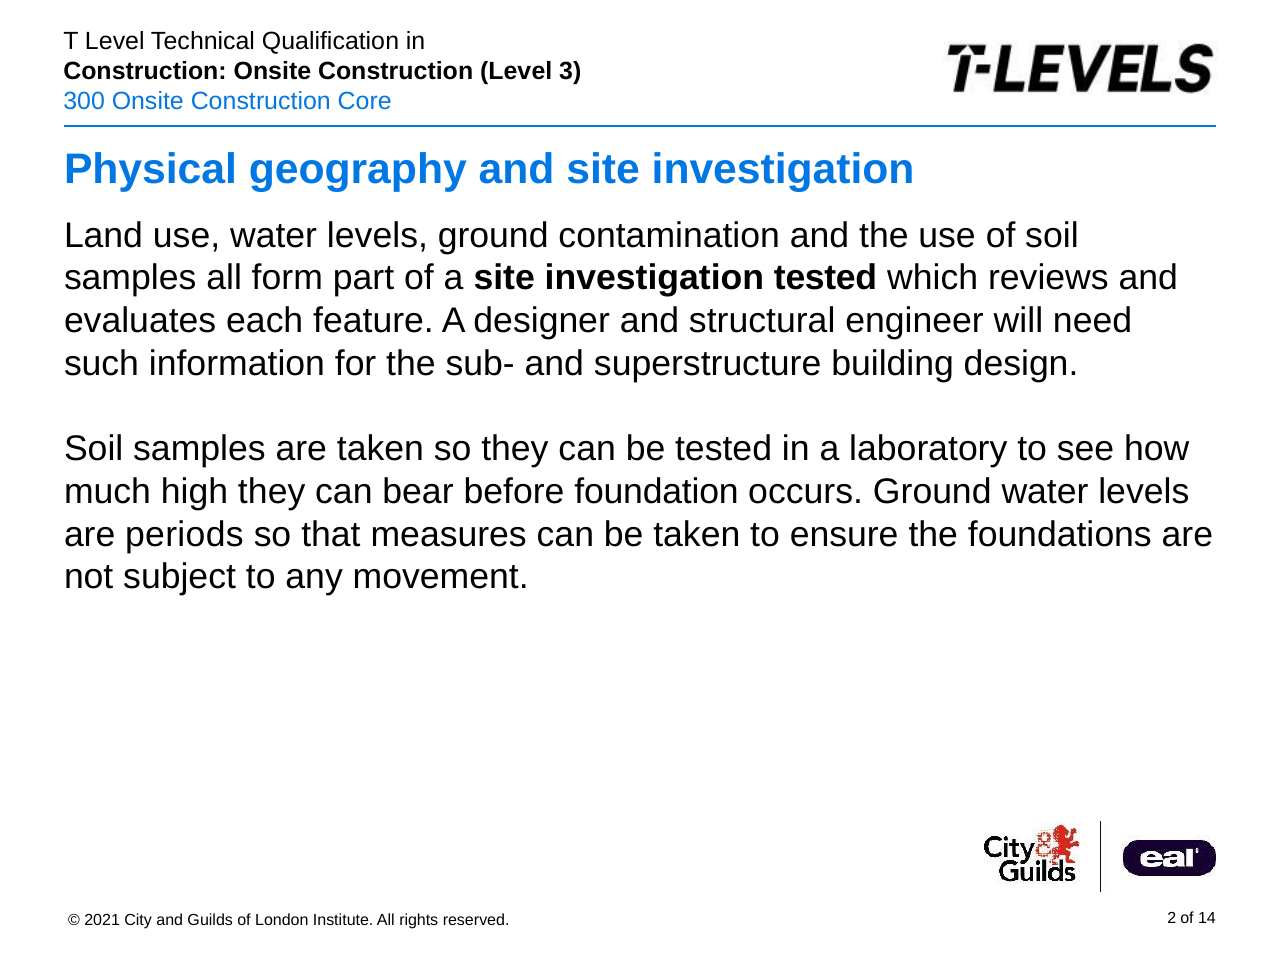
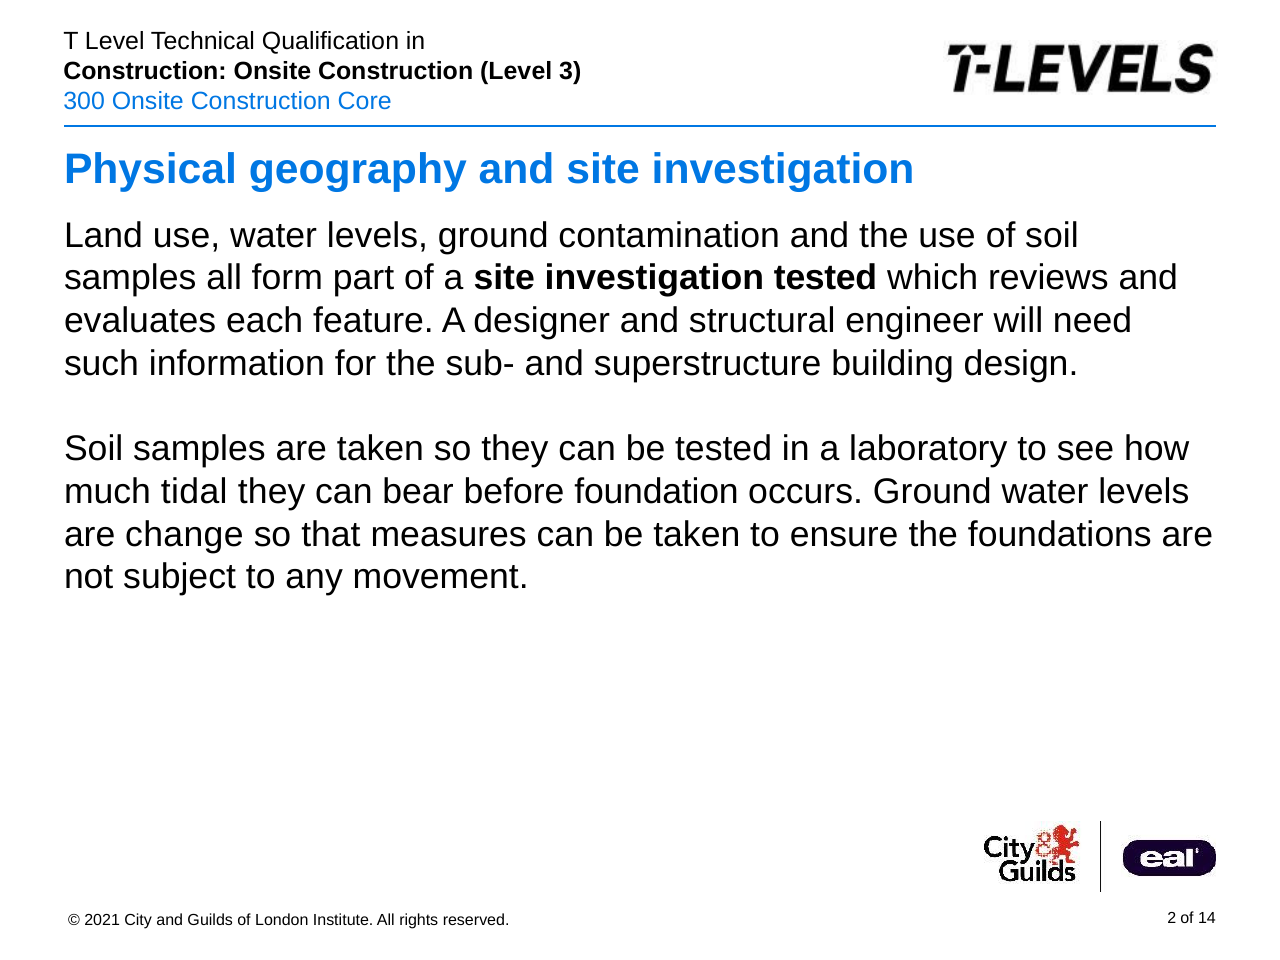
high: high -> tidal
periods: periods -> change
